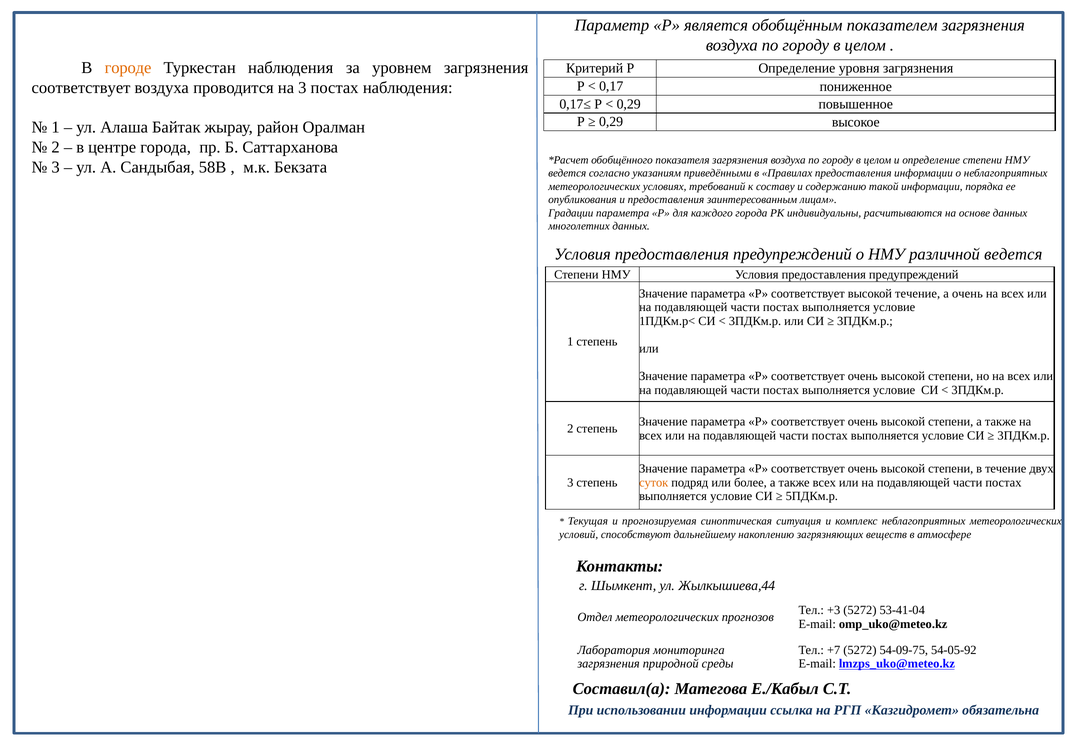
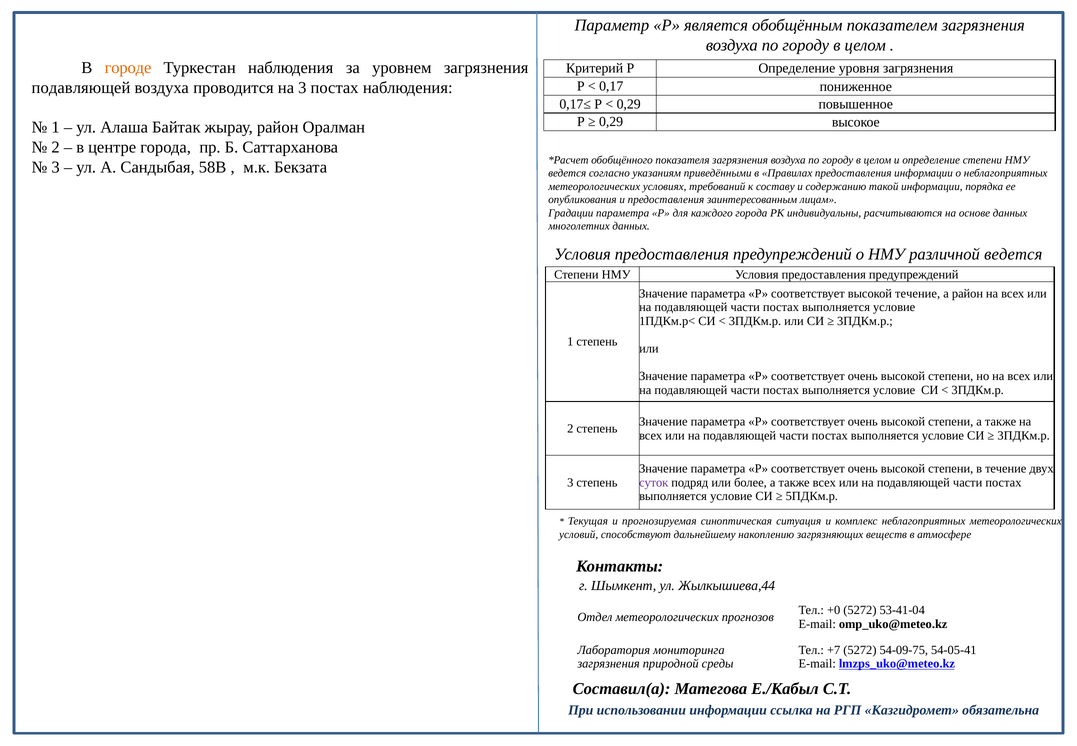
соответствует at (81, 88): соответствует -> подавляющей
а очень: очень -> район
суток colour: orange -> purple
+3: +3 -> +0
54-05-92: 54-05-92 -> 54-05-41
